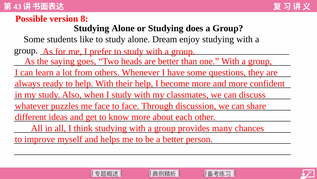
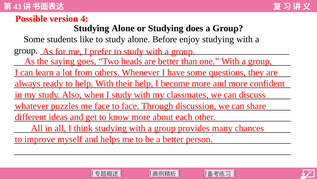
8: 8 -> 4
Dream: Dream -> Before
